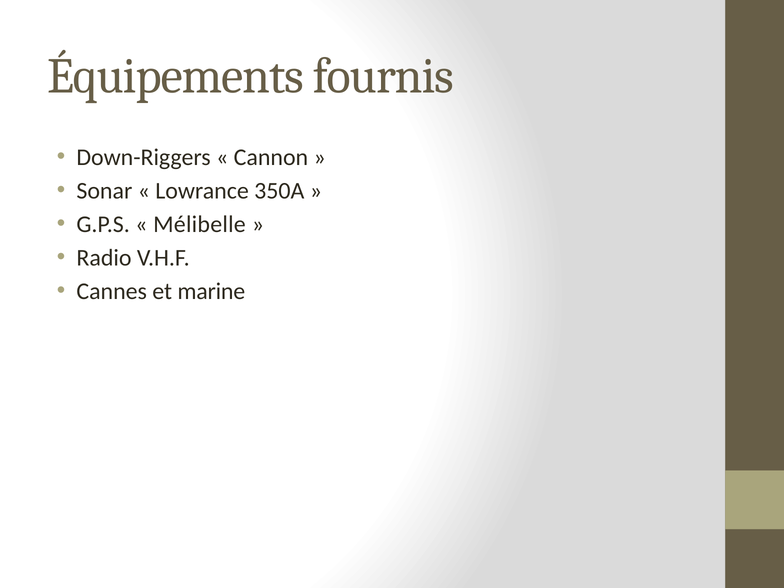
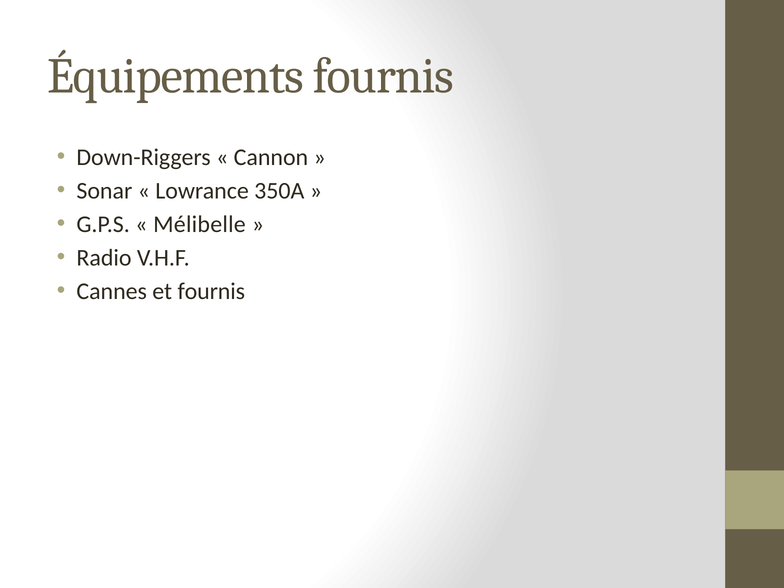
et marine: marine -> fournis
